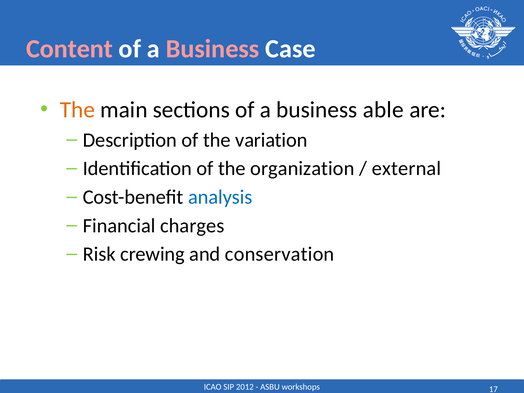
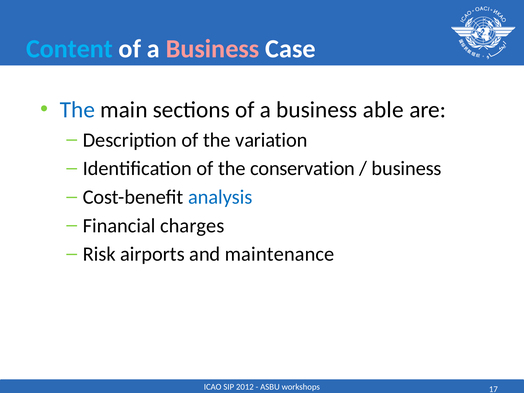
Content colour: pink -> light blue
The at (77, 110) colour: orange -> blue
organization: organization -> conservation
external at (406, 169): external -> business
crewing: crewing -> airports
conservation: conservation -> maintenance
